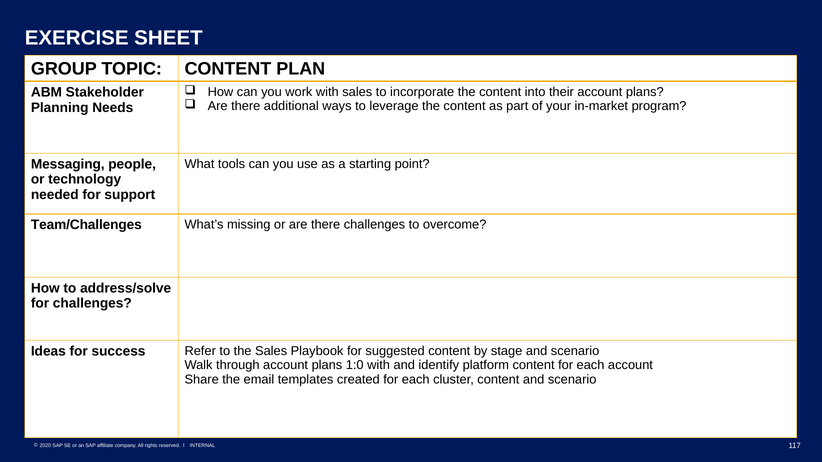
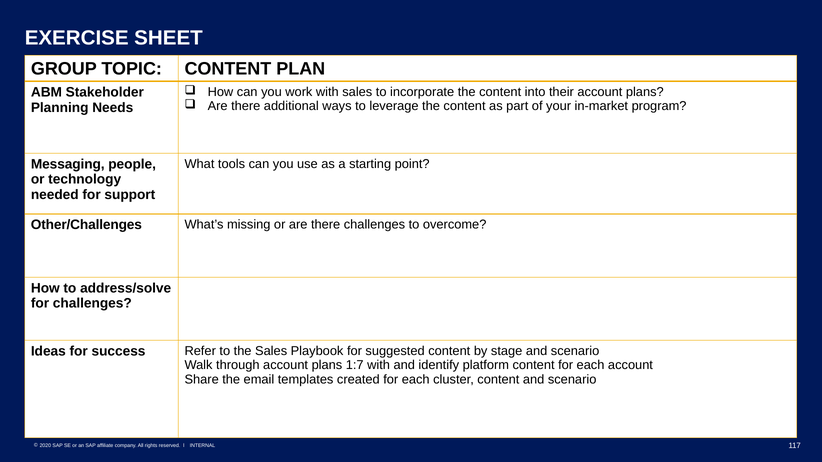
Team/Challenges: Team/Challenges -> Other/Challenges
1:0: 1:0 -> 1:7
